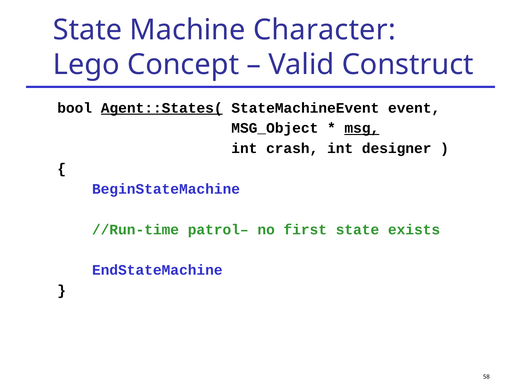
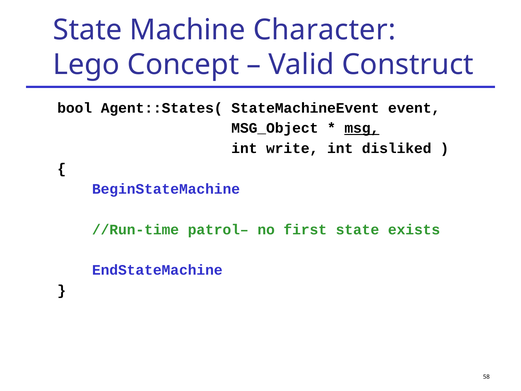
Agent::States( underline: present -> none
crash: crash -> write
designer: designer -> disliked
